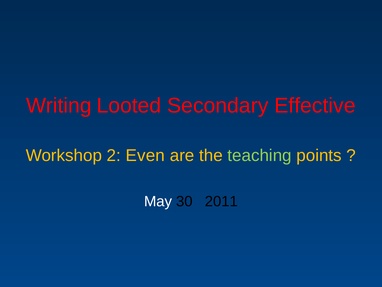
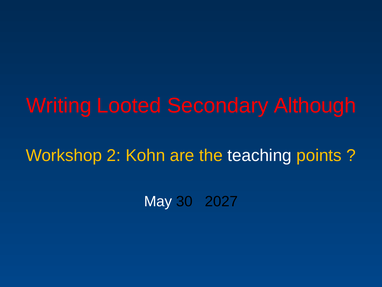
Effective: Effective -> Although
Even: Even -> Kohn
teaching colour: light green -> white
2011: 2011 -> 2027
